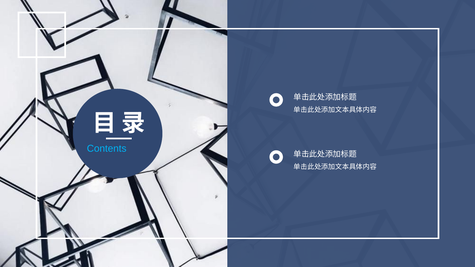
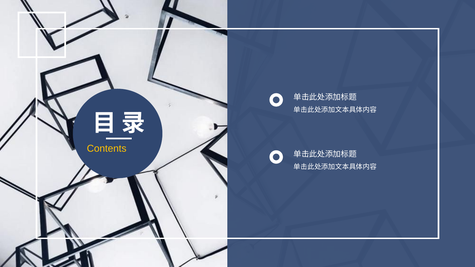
Contents colour: light blue -> yellow
